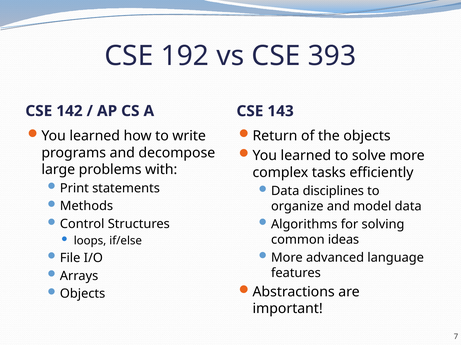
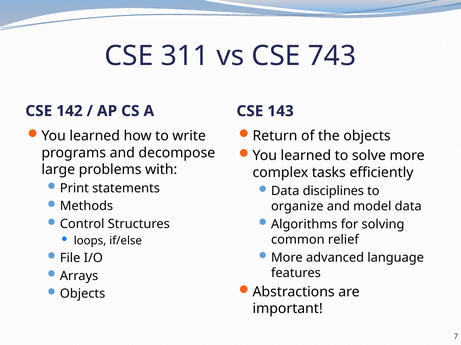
192: 192 -> 311
393: 393 -> 743
ideas: ideas -> relief
